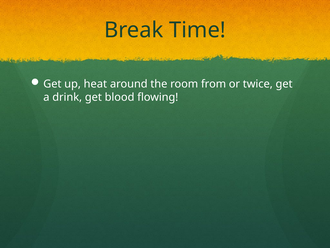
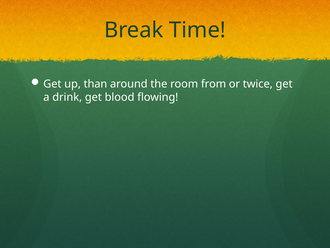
heat: heat -> than
